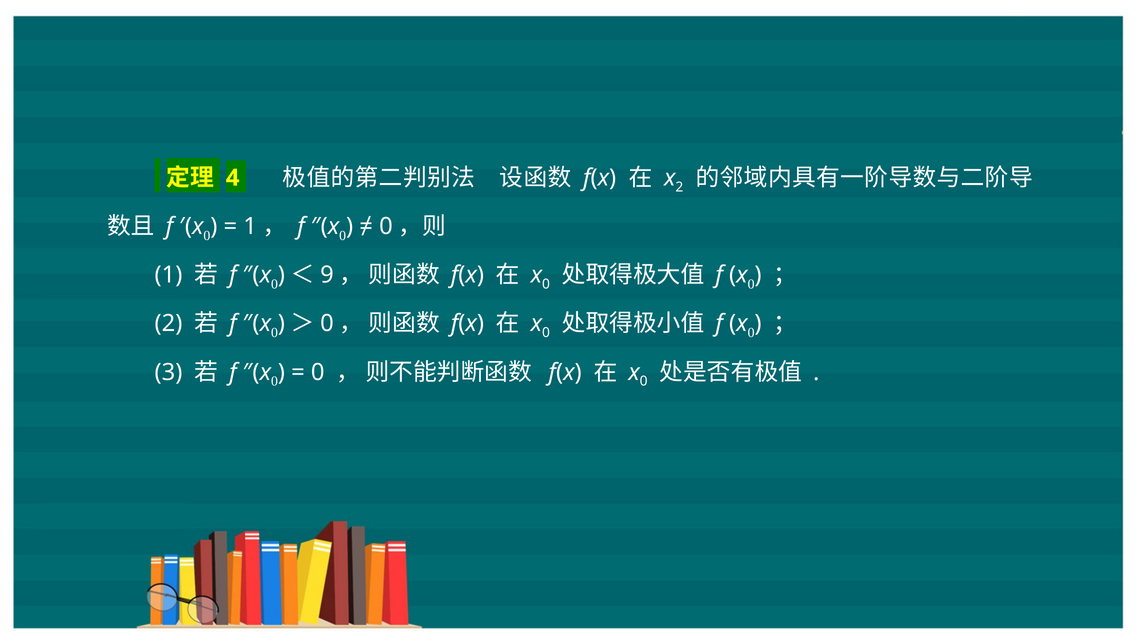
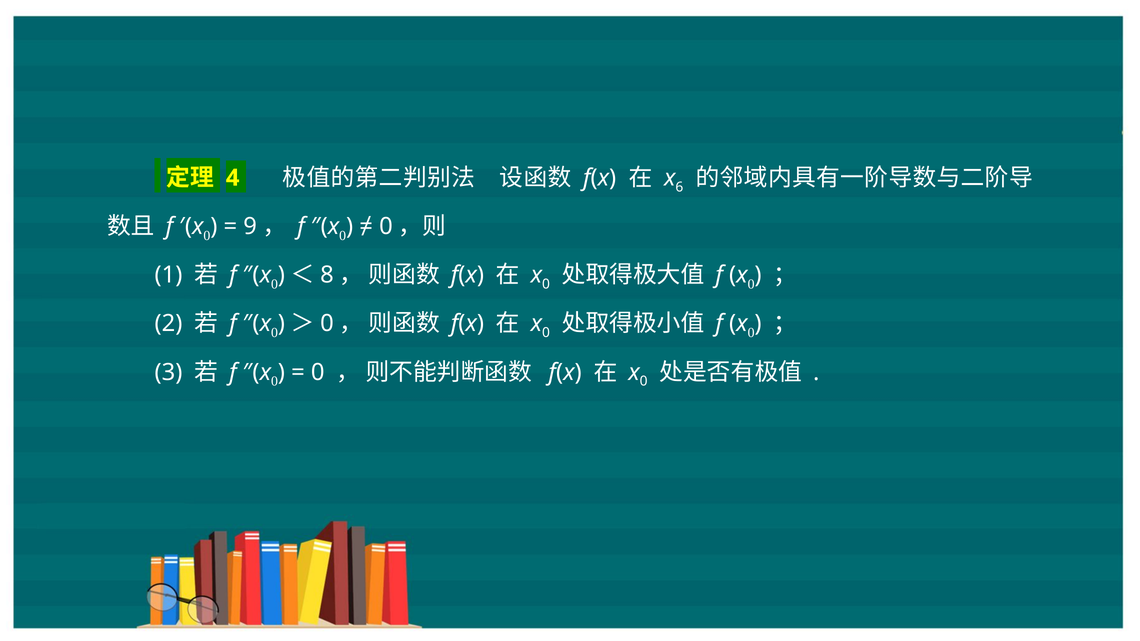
2 at (679, 187): 2 -> 6
1 at (250, 227): 1 -> 9
9: 9 -> 8
